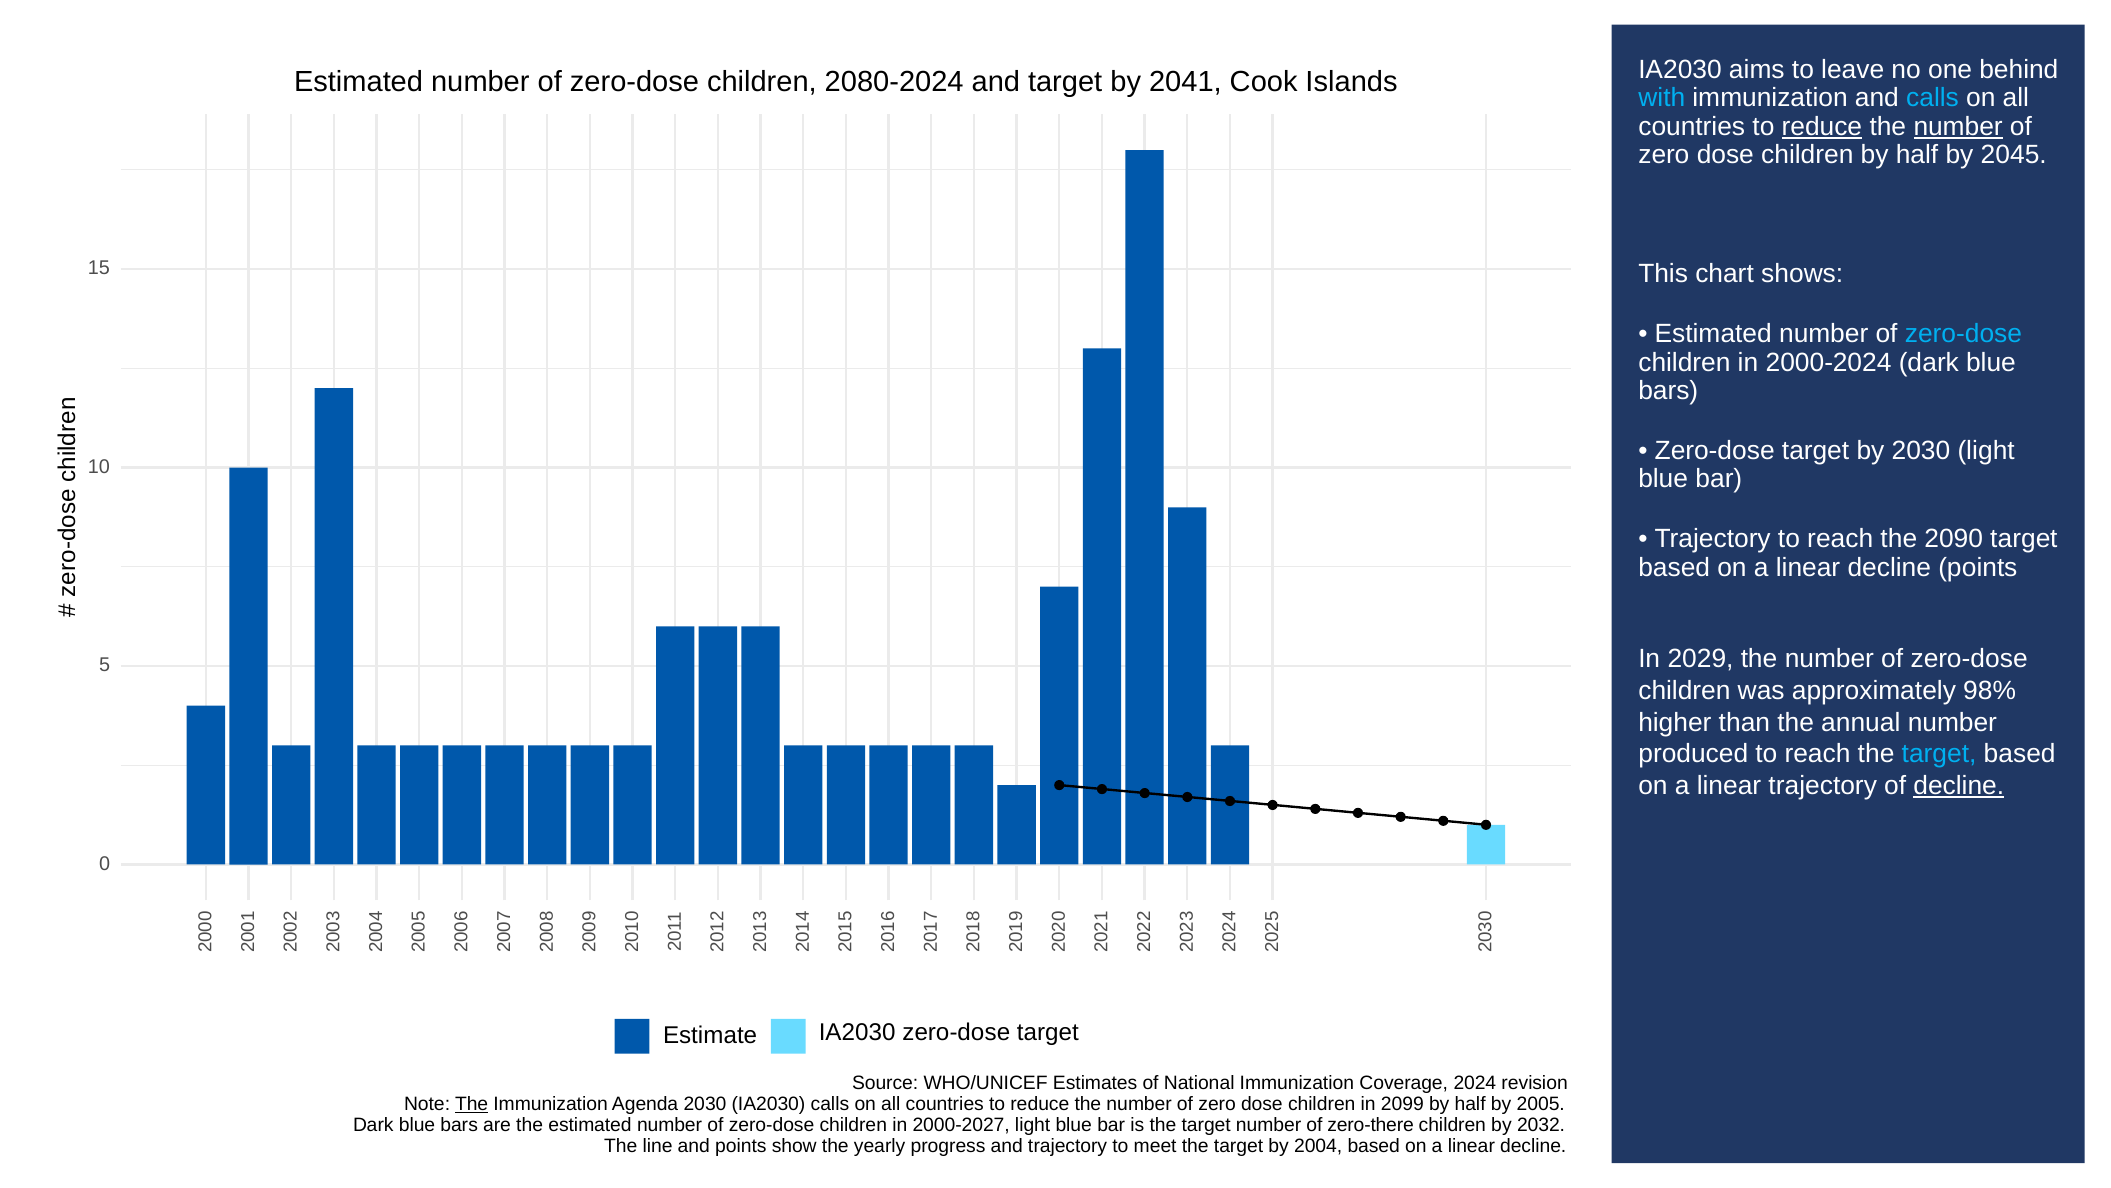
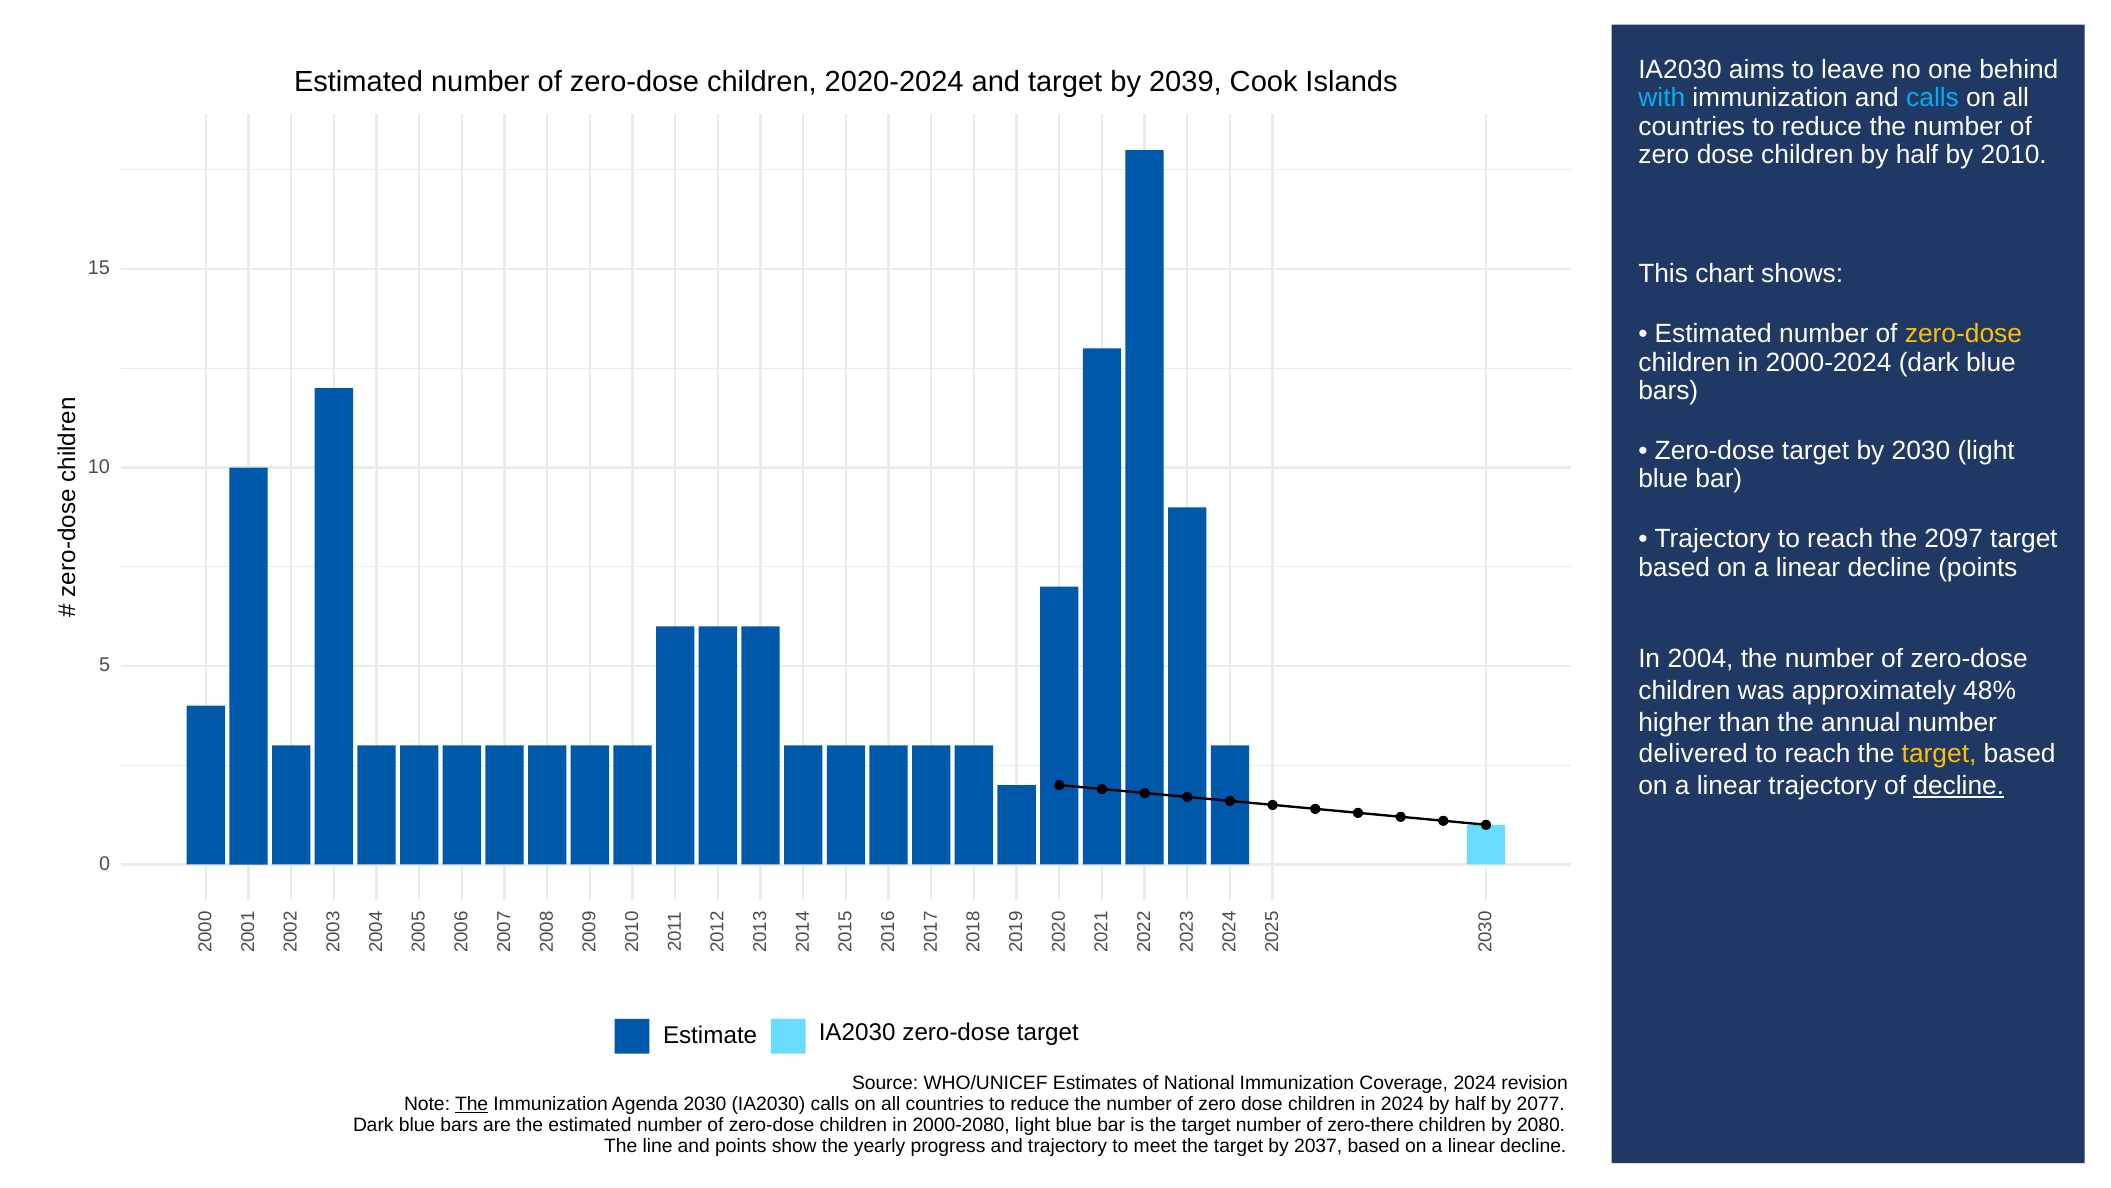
2080-2024: 2080-2024 -> 2020-2024
2041: 2041 -> 2039
reduce at (1822, 126) underline: present -> none
number at (1958, 126) underline: present -> none
2045: 2045 -> 2010
zero-dose at (1963, 334) colour: light blue -> yellow
2090: 2090 -> 2097
2029: 2029 -> 2004
98%: 98% -> 48%
produced: produced -> delivered
target at (1939, 754) colour: light blue -> yellow
in 2099: 2099 -> 2024
2005: 2005 -> 2077
2000-2027: 2000-2027 -> 2000-2080
2032: 2032 -> 2080
2004: 2004 -> 2037
